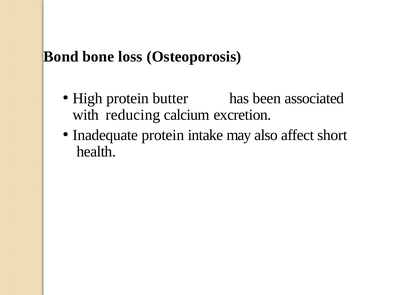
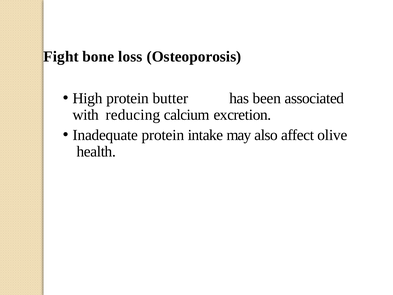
Bond: Bond -> Fight
short: short -> olive
